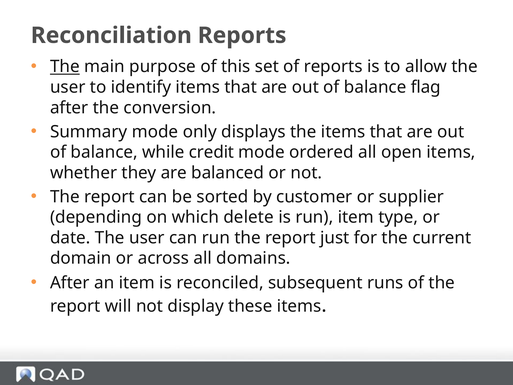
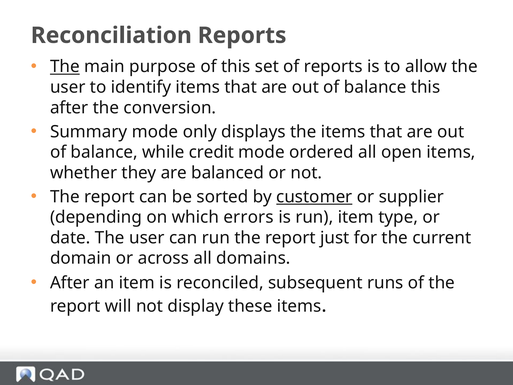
balance flag: flag -> this
customer underline: none -> present
delete: delete -> errors
